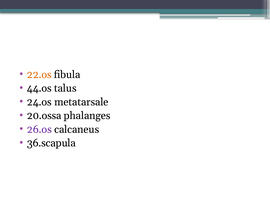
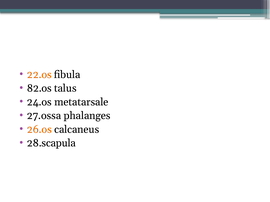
44.os: 44.os -> 82.os
20.ossa: 20.ossa -> 27.ossa
26.os colour: purple -> orange
36.scapula: 36.scapula -> 28.scapula
